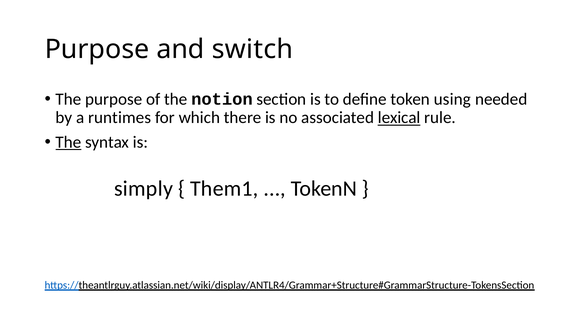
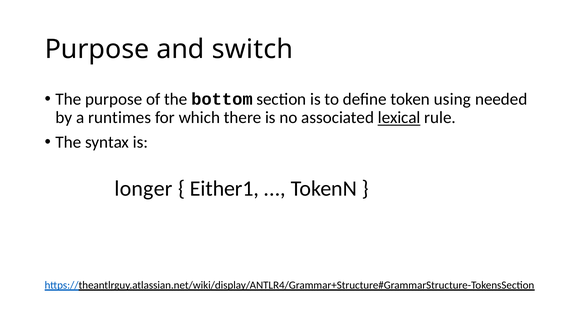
notion: notion -> bottom
The at (69, 142) underline: present -> none
simply: simply -> longer
Them1: Them1 -> Either1
